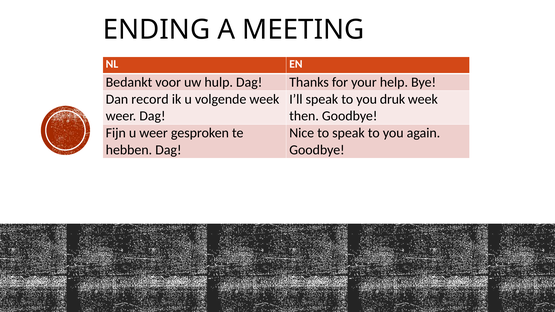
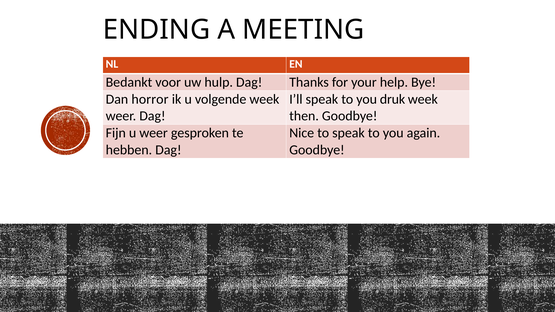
record: record -> horror
